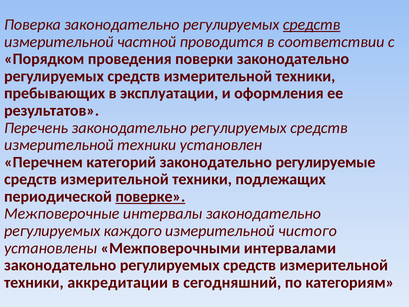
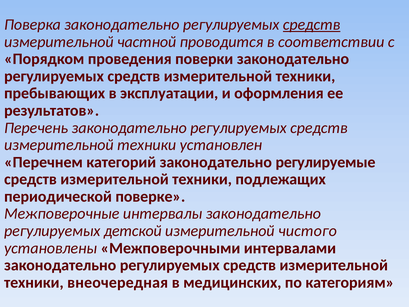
поверке underline: present -> none
каждого: каждого -> детской
аккредитации: аккредитации -> внеочередная
сегодняшний: сегодняшний -> медицинских
